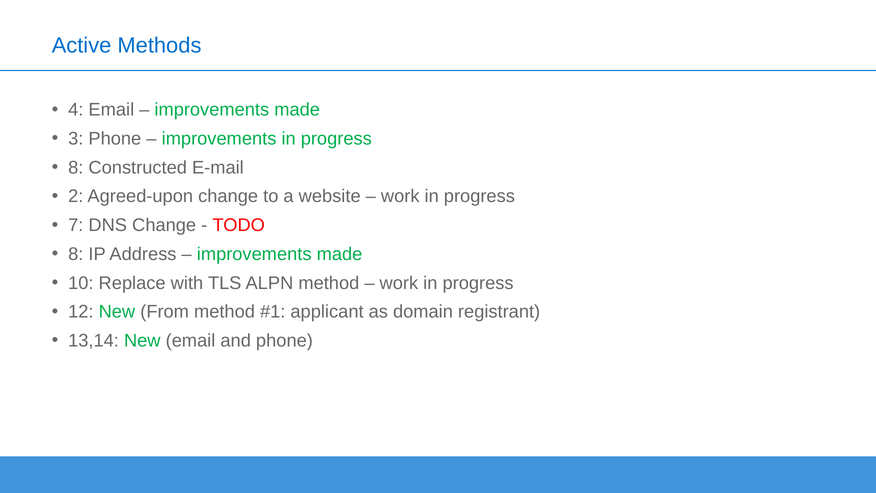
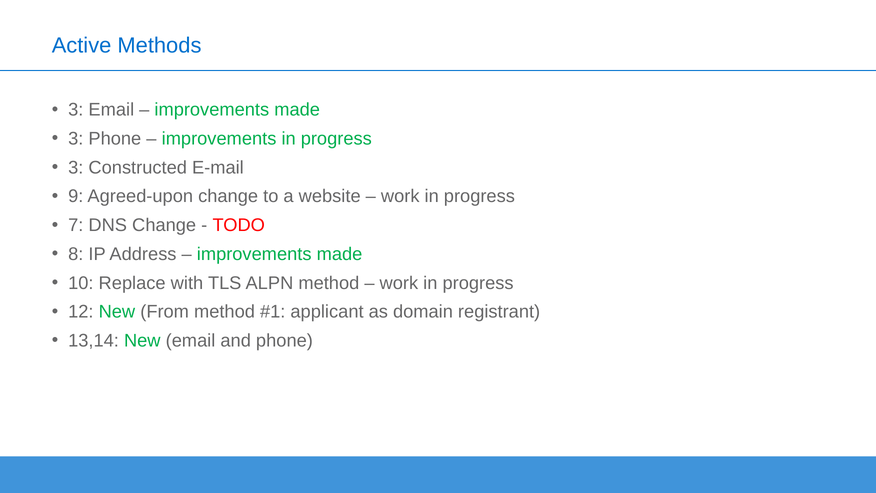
4 at (76, 110): 4 -> 3
8 at (76, 167): 8 -> 3
2: 2 -> 9
